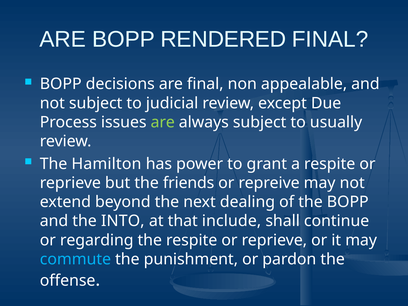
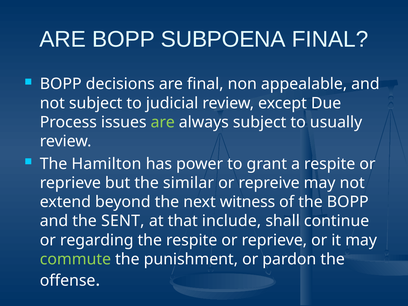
RENDERED: RENDERED -> SUBPOENA
friends: friends -> similar
dealing: dealing -> witness
INTO: INTO -> SENT
commute colour: light blue -> light green
